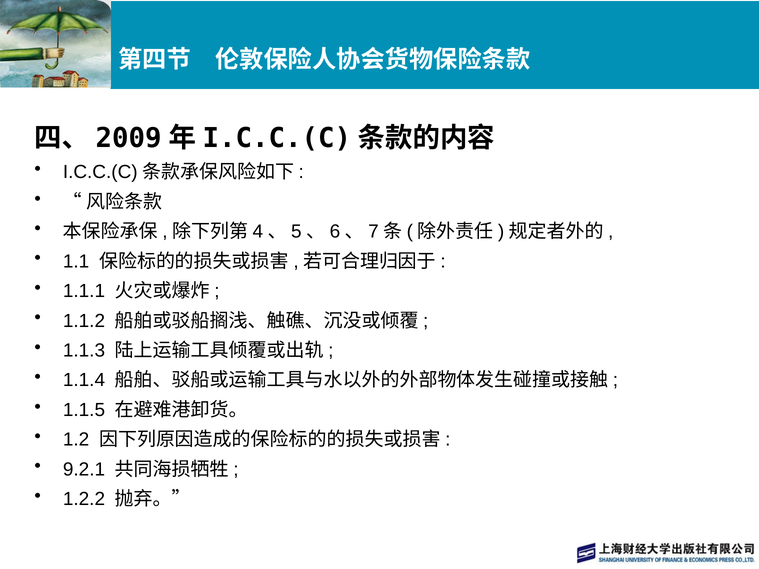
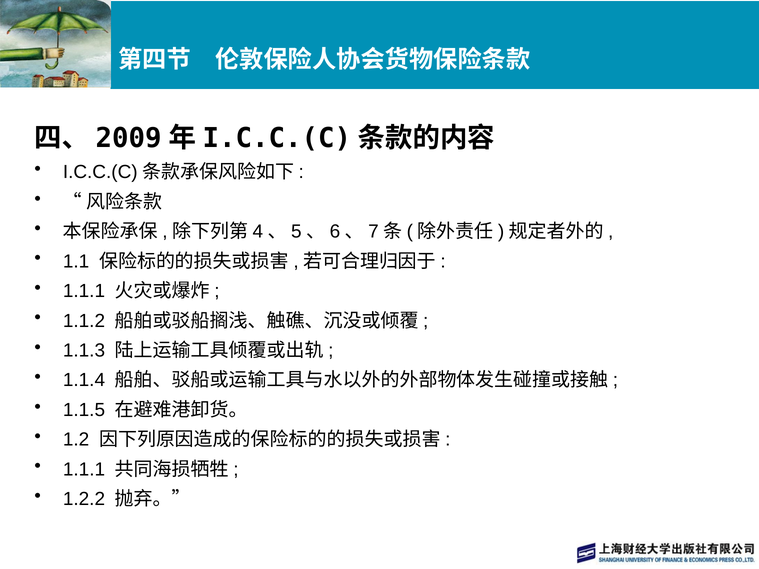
9.2.1 at (84, 470): 9.2.1 -> 1.1.1
